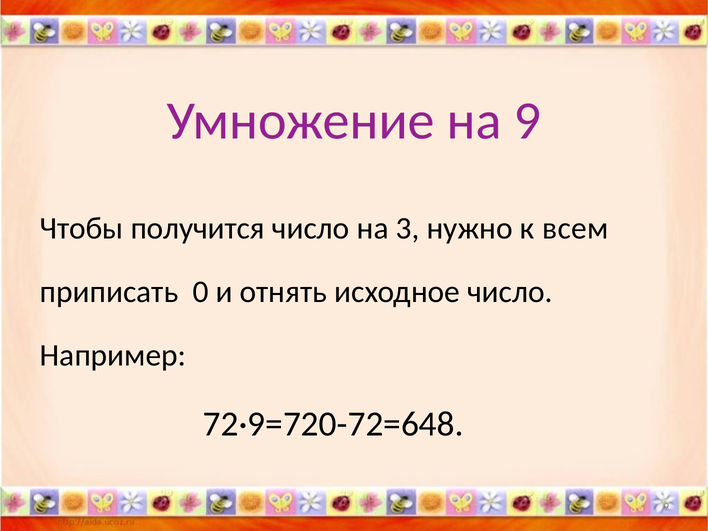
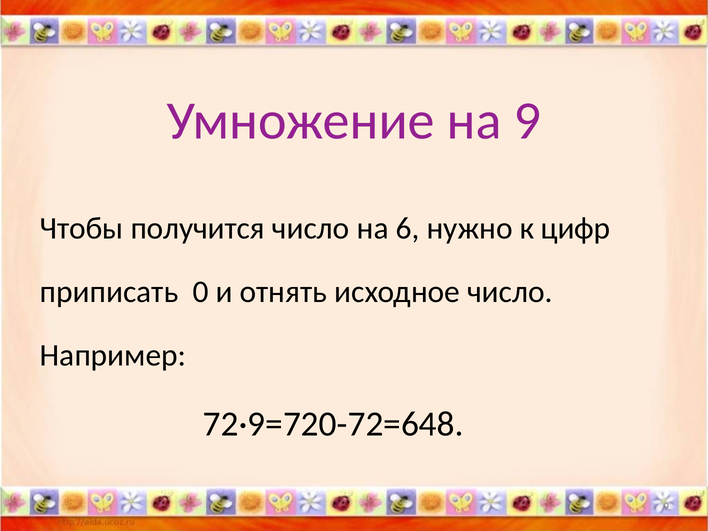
3: 3 -> 6
всем: всем -> цифр
